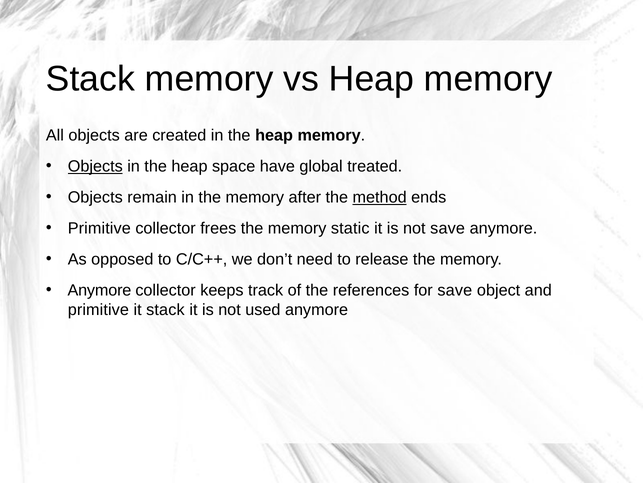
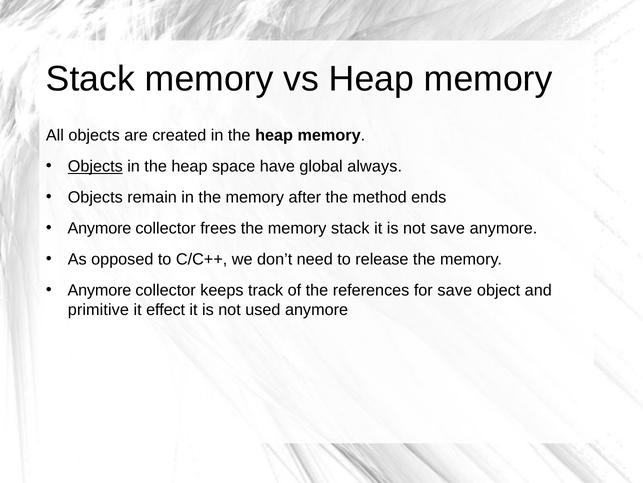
treated: treated -> always
method underline: present -> none
Primitive at (99, 228): Primitive -> Anymore
memory static: static -> stack
it stack: stack -> effect
